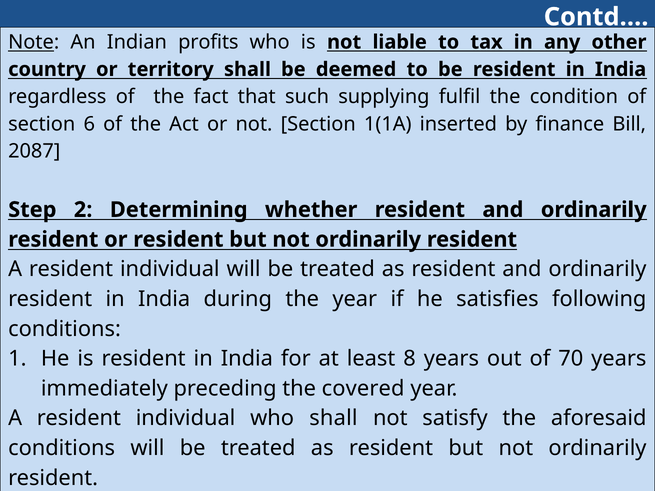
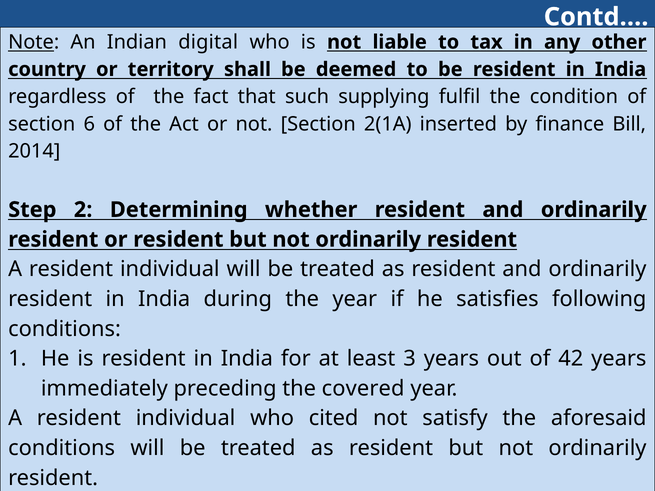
profits: profits -> digital
1(1A: 1(1A -> 2(1A
2087: 2087 -> 2014
8: 8 -> 3
70: 70 -> 42
who shall: shall -> cited
